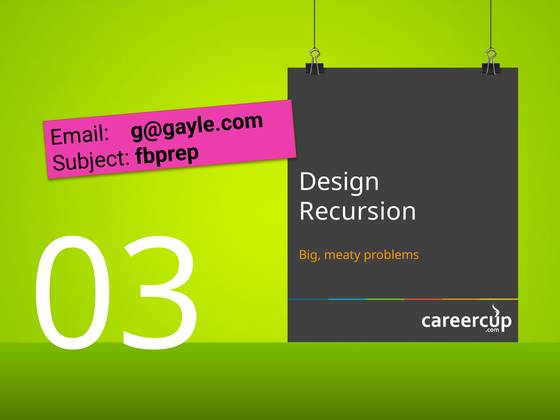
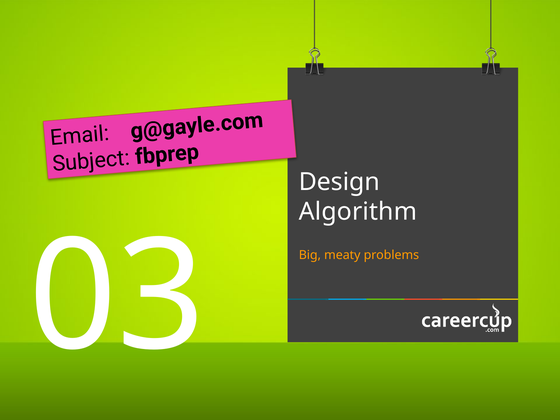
Recursion: Recursion -> Algorithm
